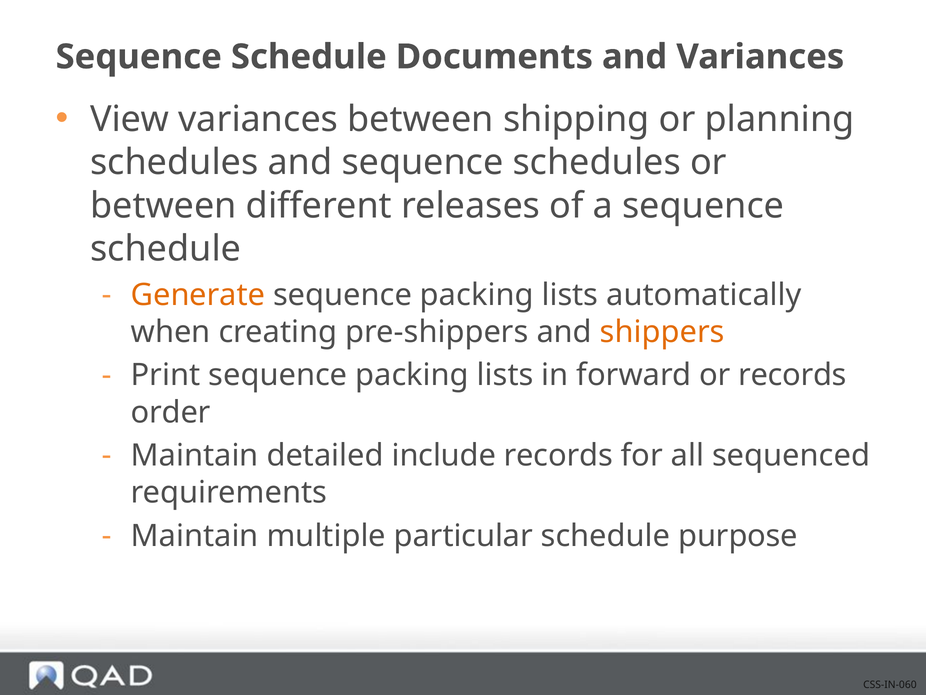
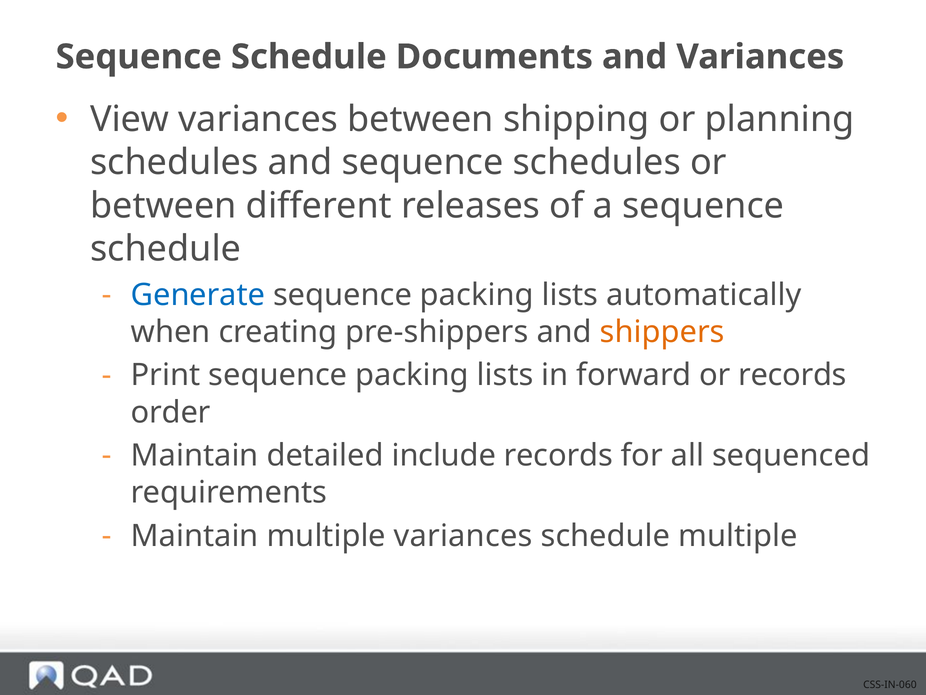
Generate colour: orange -> blue
multiple particular: particular -> variances
schedule purpose: purpose -> multiple
